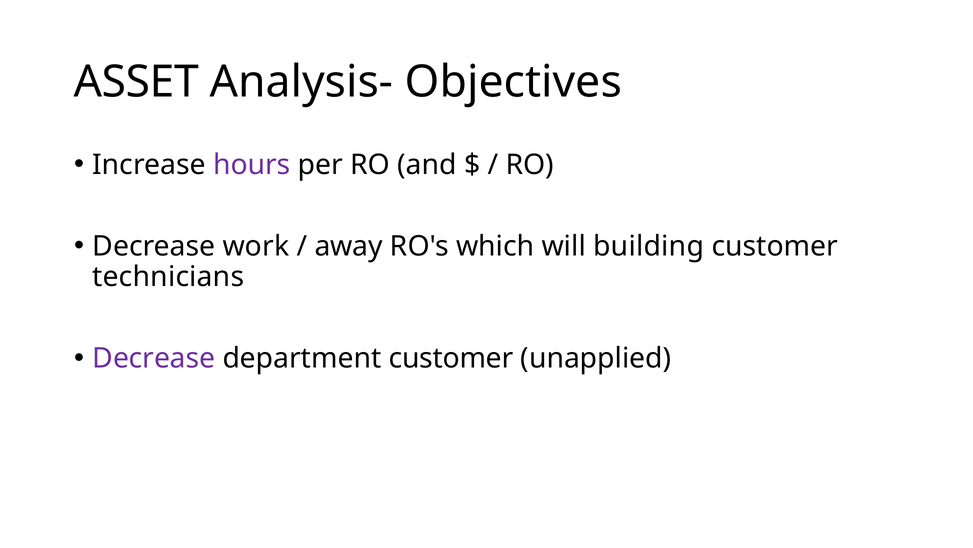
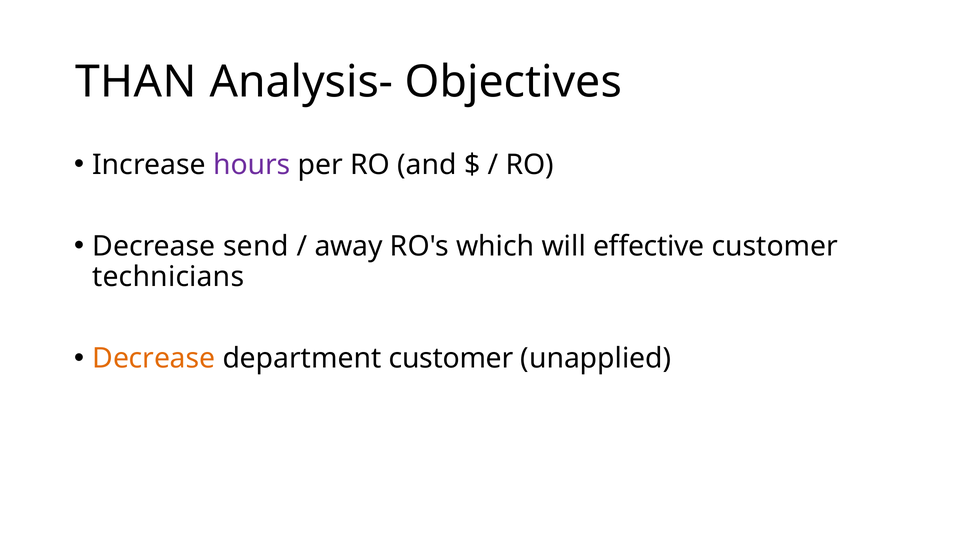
ASSET: ASSET -> THAN
work: work -> send
building: building -> effective
Decrease at (154, 358) colour: purple -> orange
